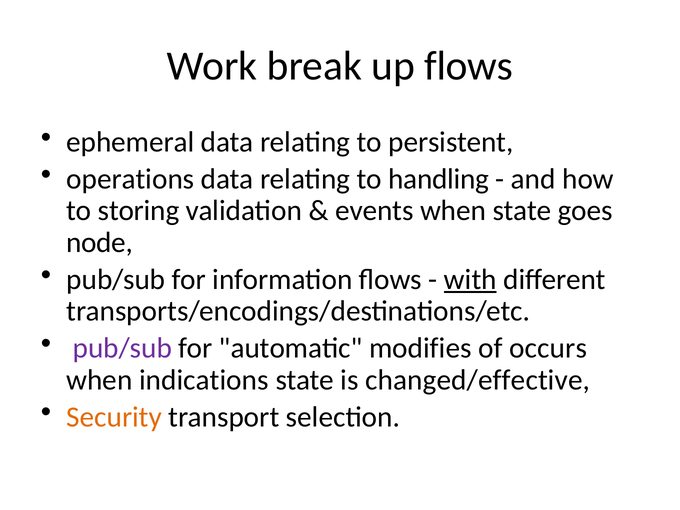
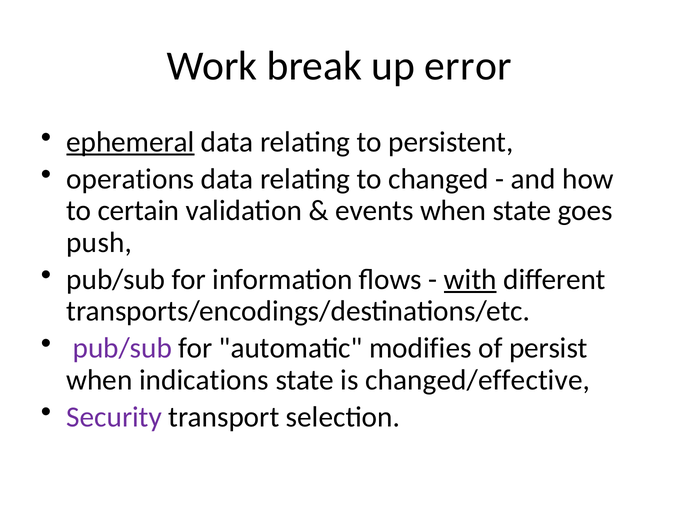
up flows: flows -> error
ephemeral underline: none -> present
handling: handling -> changed
storing: storing -> certain
node: node -> push
occurs: occurs -> persist
Security colour: orange -> purple
